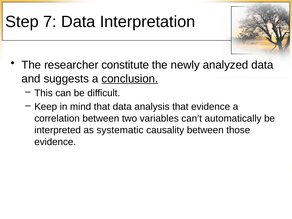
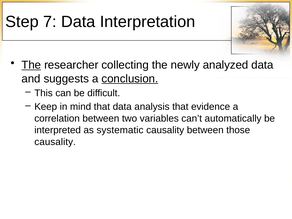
The at (31, 65) underline: none -> present
constitute: constitute -> collecting
evidence at (55, 142): evidence -> causality
